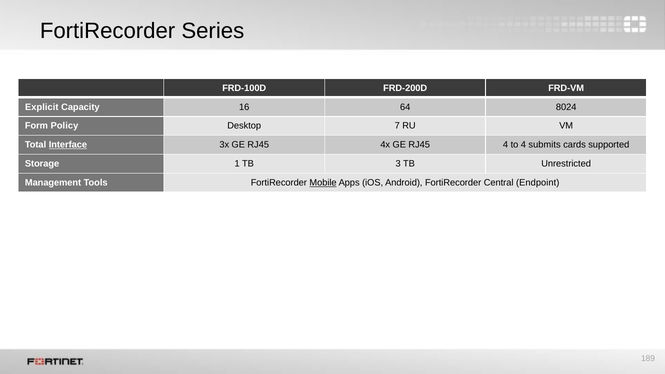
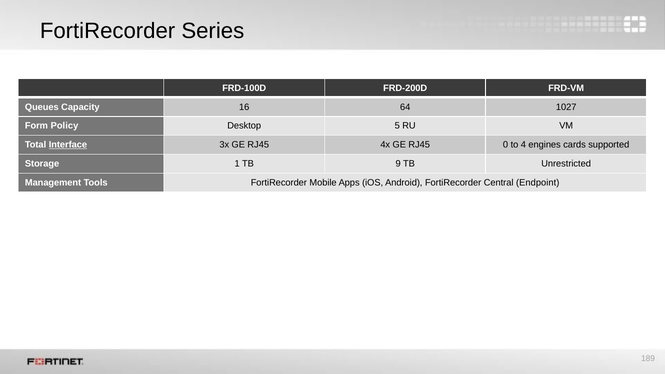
Explicit: Explicit -> Queues
8024: 8024 -> 1027
7: 7 -> 5
RJ45 4: 4 -> 0
submits: submits -> engines
3: 3 -> 9
Mobile underline: present -> none
